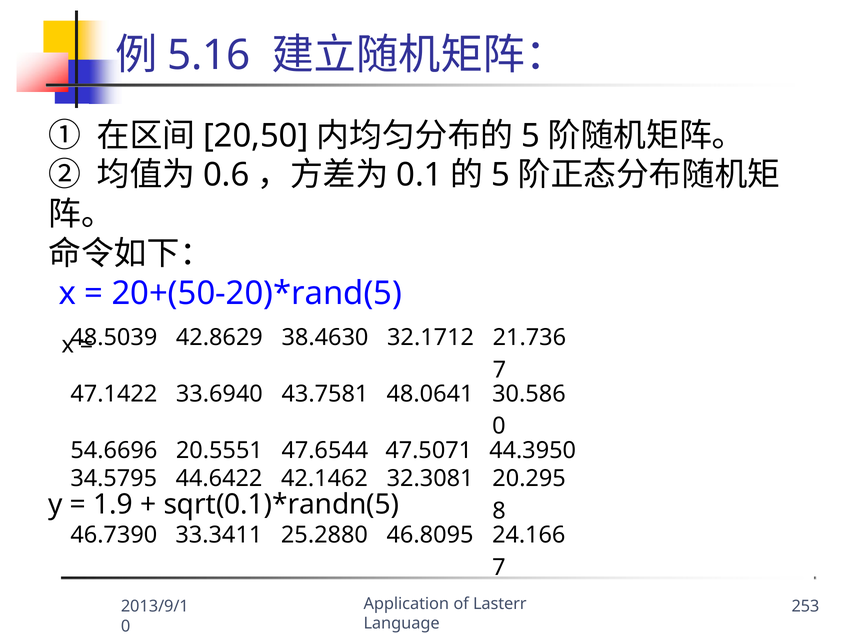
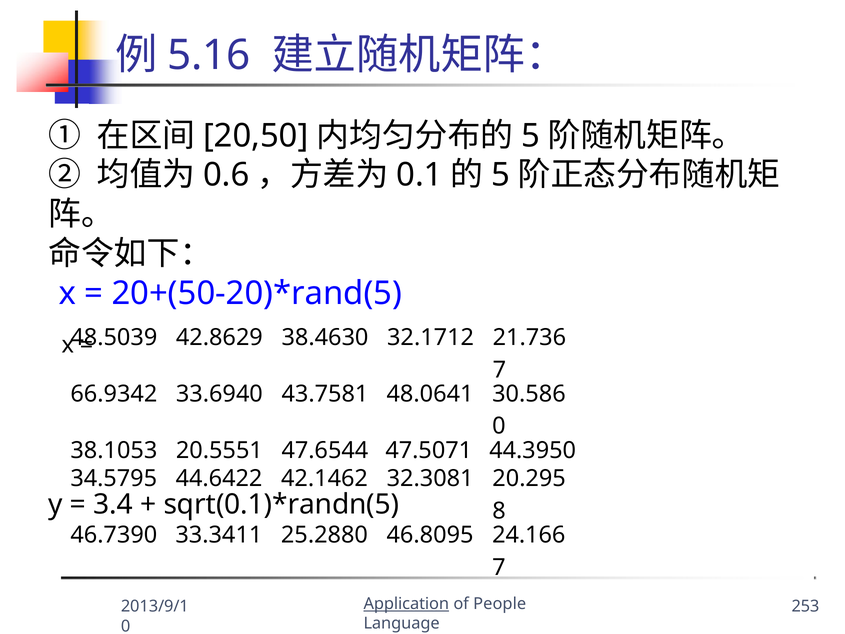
47.1422: 47.1422 -> 66.9342
54.6696: 54.6696 -> 38.1053
1.9: 1.9 -> 3.4
Application underline: none -> present
Lasterr: Lasterr -> People
